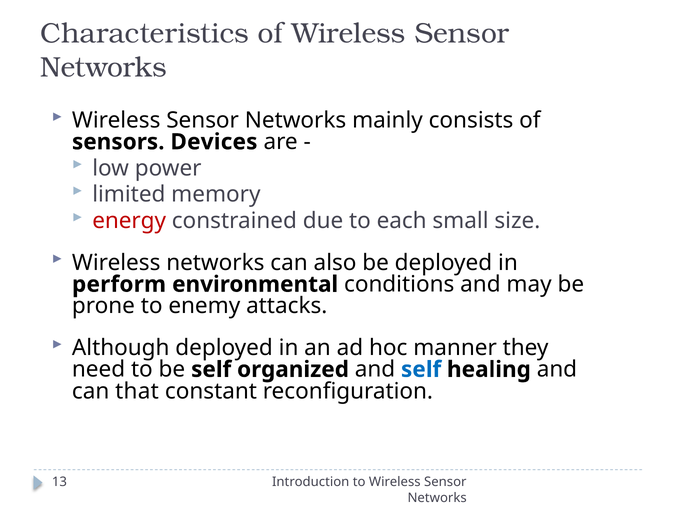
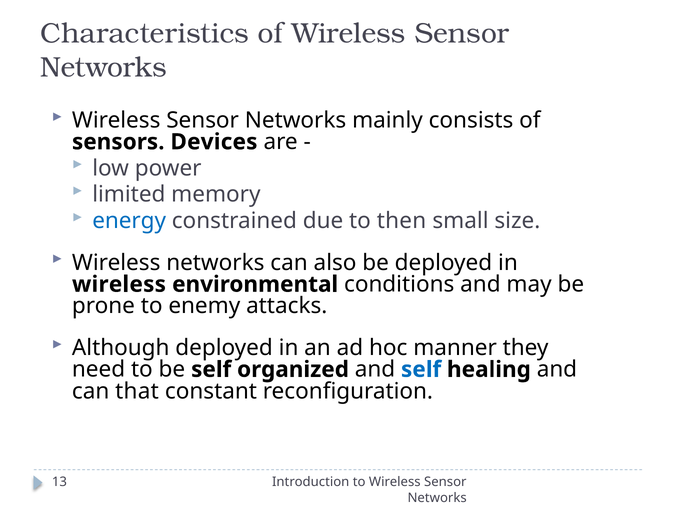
energy colour: red -> blue
each: each -> then
perform at (119, 284): perform -> wireless
